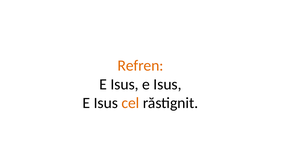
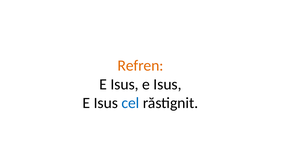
cel colour: orange -> blue
